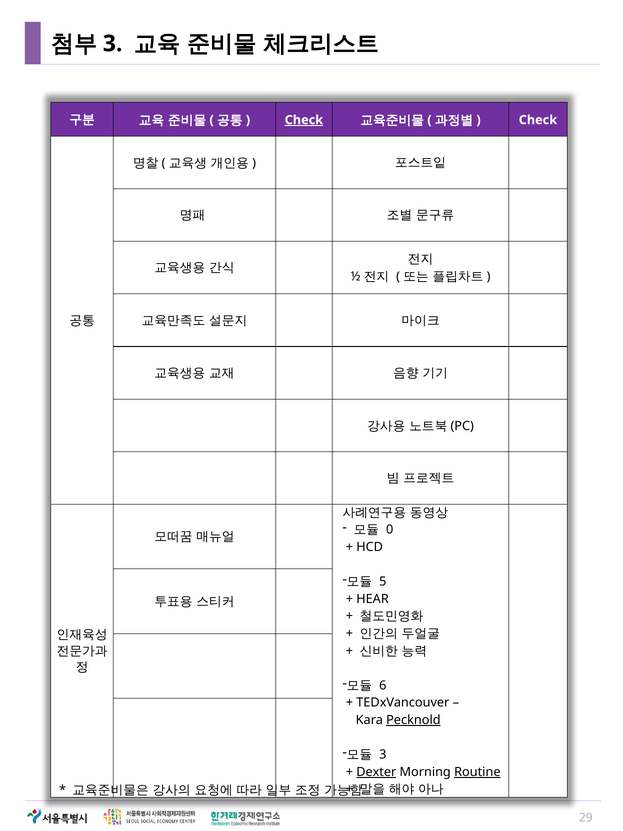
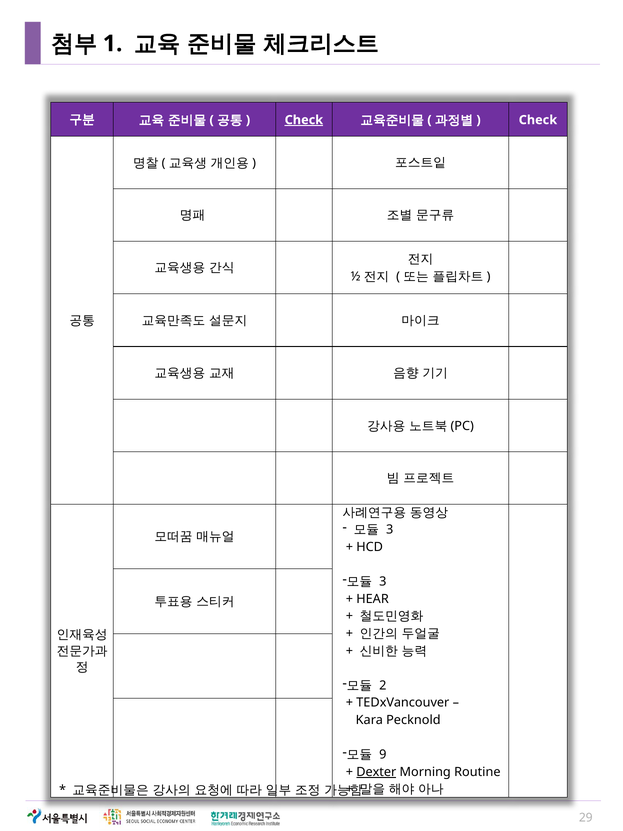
3 at (113, 44): 3 -> 1
0 at (390, 529): 0 -> 3
5 at (383, 581): 5 -> 3
6: 6 -> 2
Pecknold underline: present -> none
3 at (383, 754): 3 -> 9
Routine underline: present -> none
